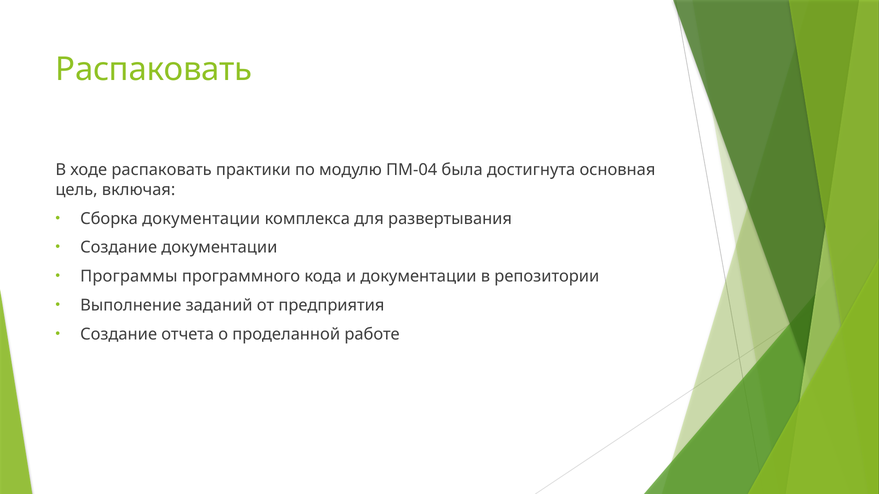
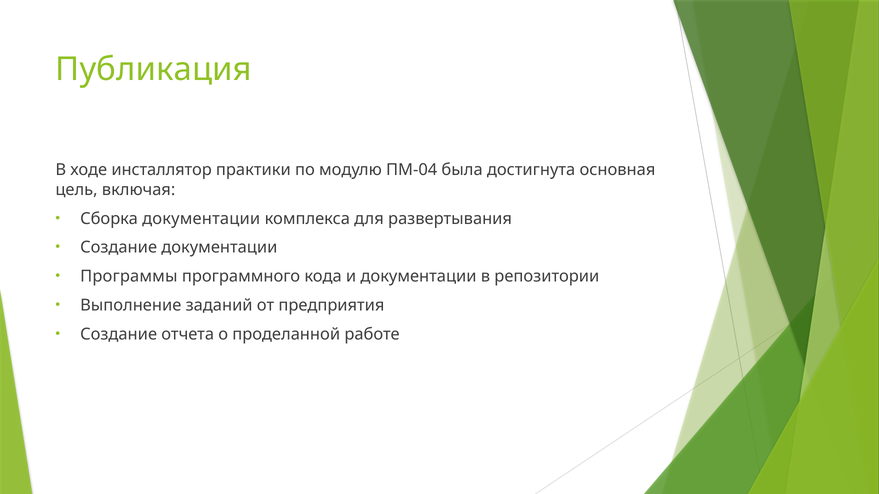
Распаковать at (154, 69): Распаковать -> Публикация
ходе распаковать: распаковать -> инсталлятор
